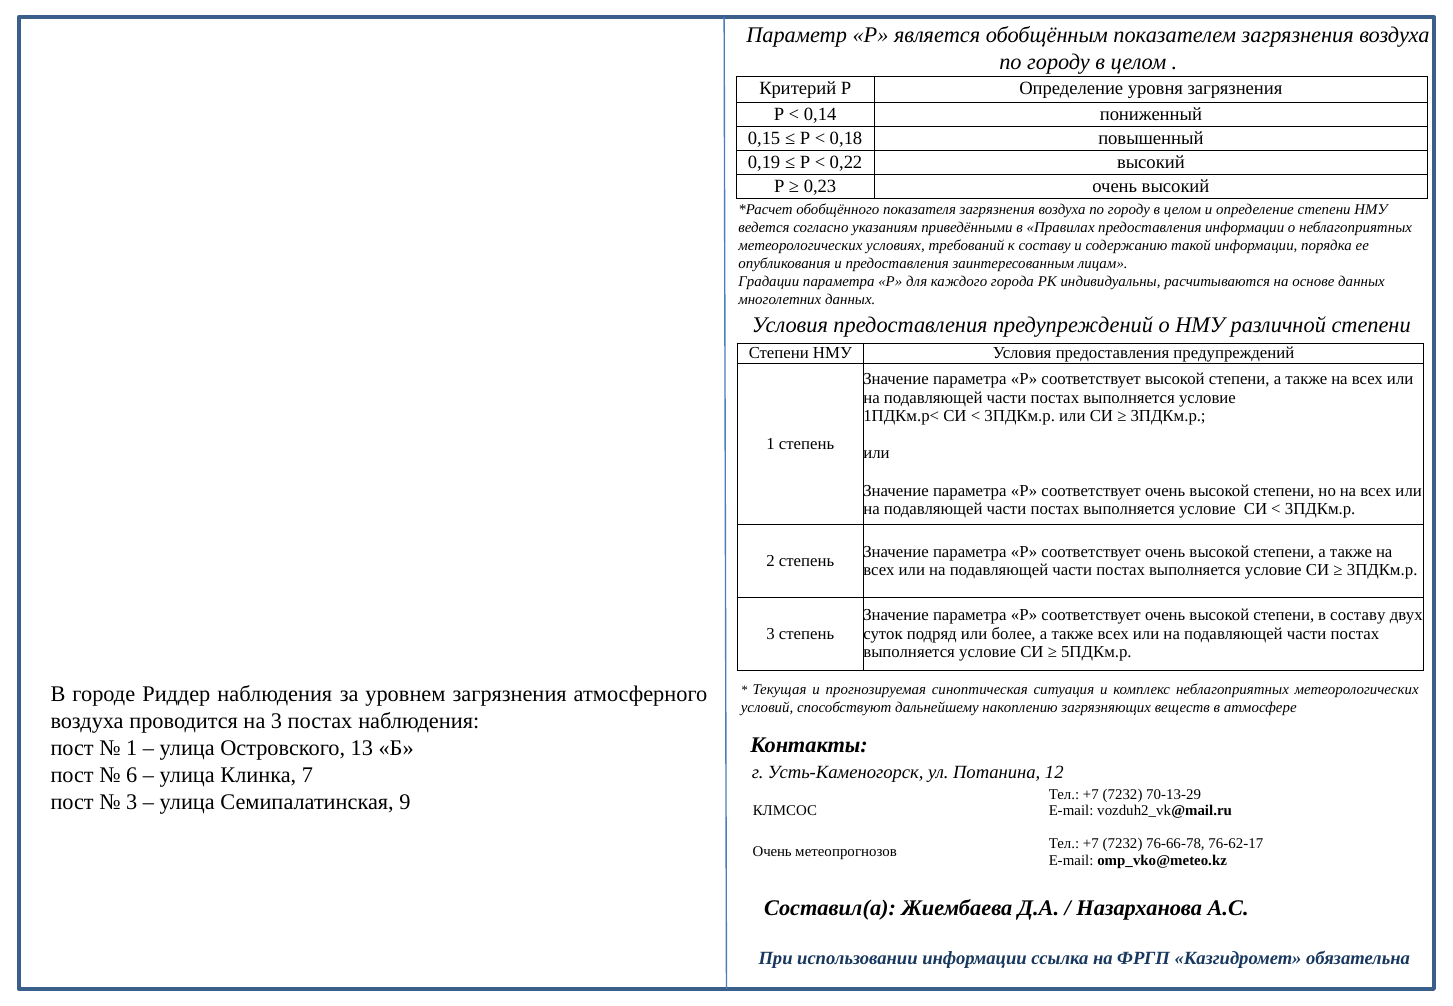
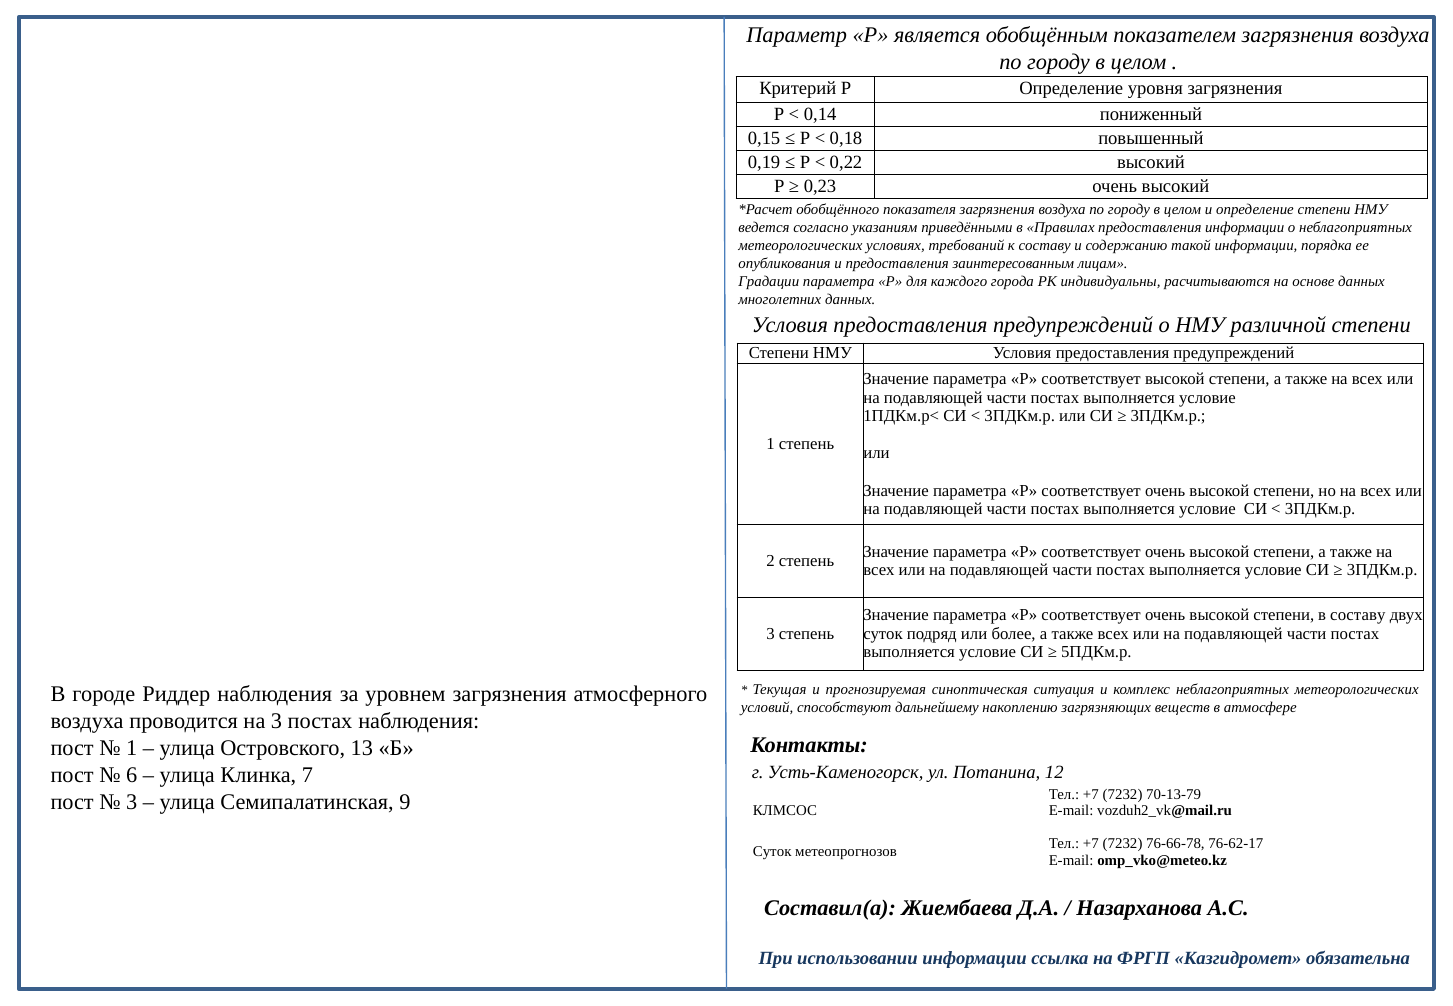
70-13-29: 70-13-29 -> 70-13-79
Очень at (772, 852): Очень -> Суток
